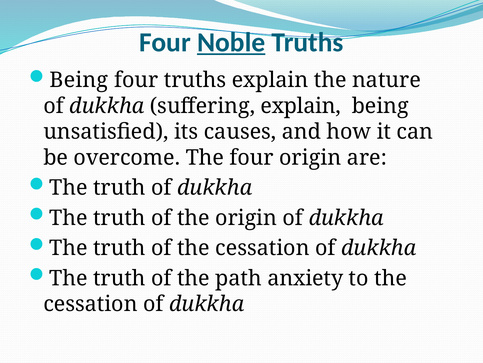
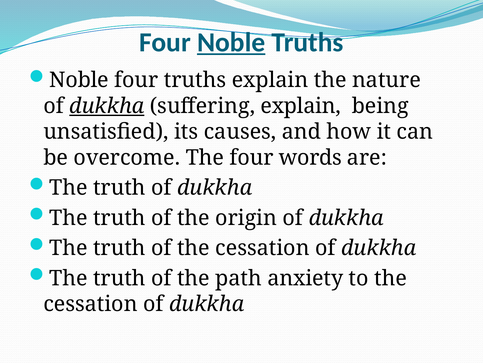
Being at (79, 80): Being -> Noble
dukkha at (107, 106) underline: none -> present
four origin: origin -> words
